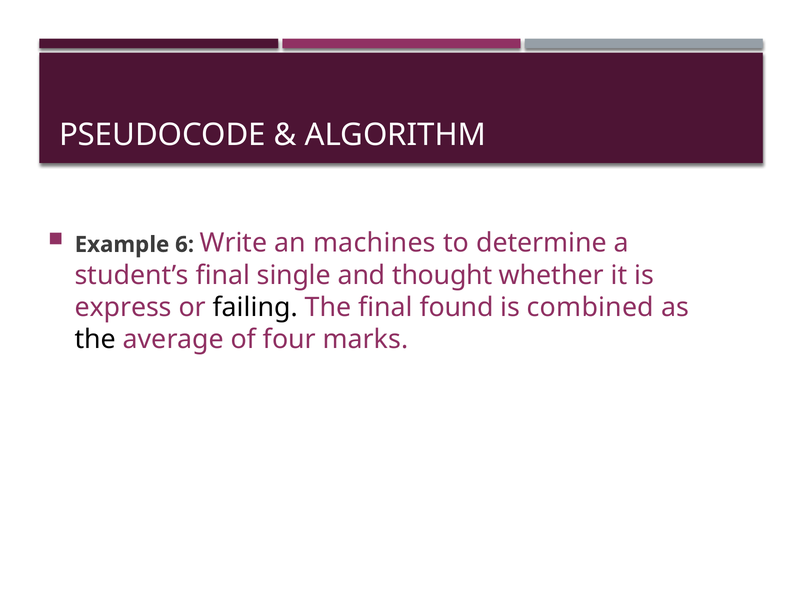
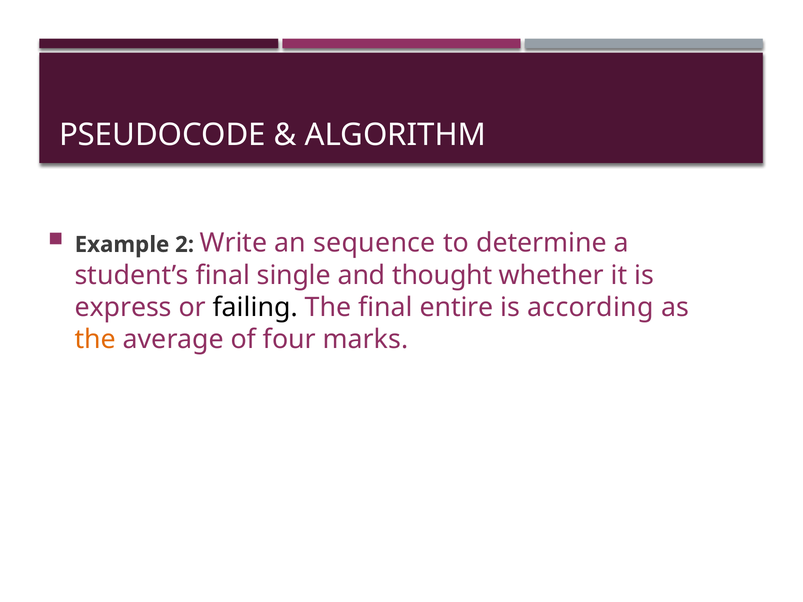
6: 6 -> 2
machines: machines -> sequence
found: found -> entire
combined: combined -> according
the at (95, 340) colour: black -> orange
